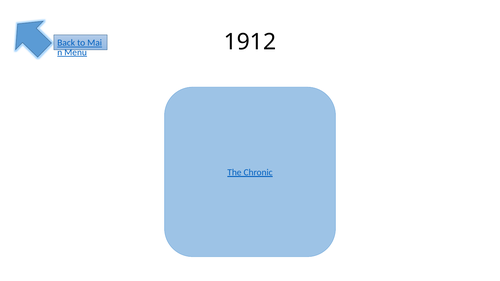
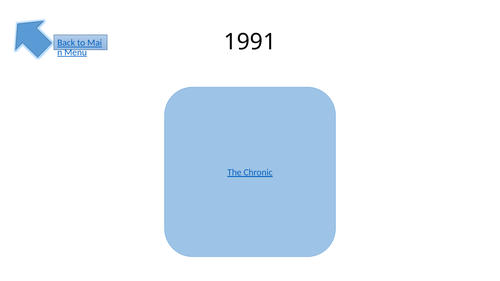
1912: 1912 -> 1991
